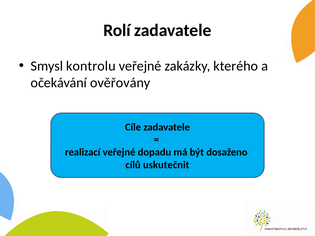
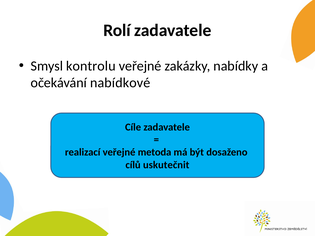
kterého: kterého -> nabídky
ověřovány: ověřovány -> nabídkové
dopadu: dopadu -> metoda
